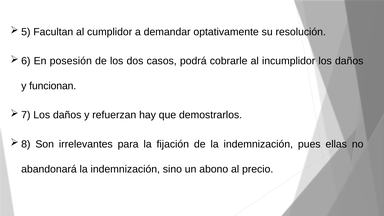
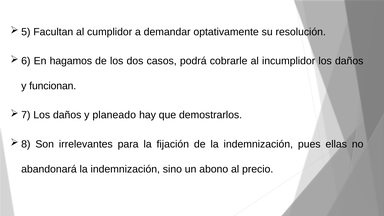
posesión: posesión -> hagamos
refuerzan: refuerzan -> planeado
